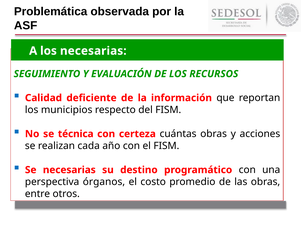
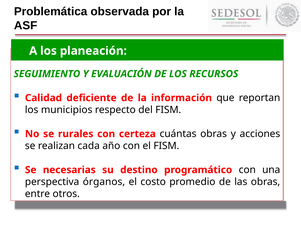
los necesarias: necesarias -> planeación
técnica: técnica -> rurales
